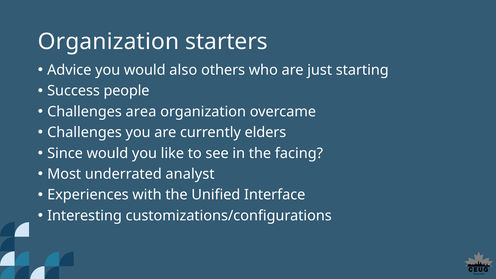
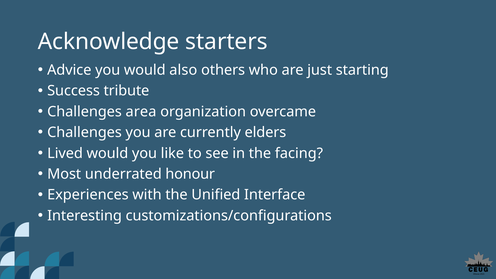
Organization at (108, 42): Organization -> Acknowledge
people: people -> tribute
Since: Since -> Lived
analyst: analyst -> honour
